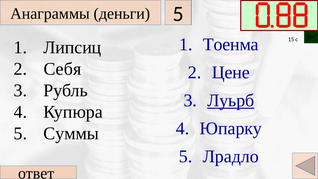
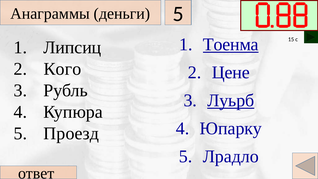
Тоенма underline: none -> present
Себя: Себя -> Кого
Суммы: Суммы -> Проезд
